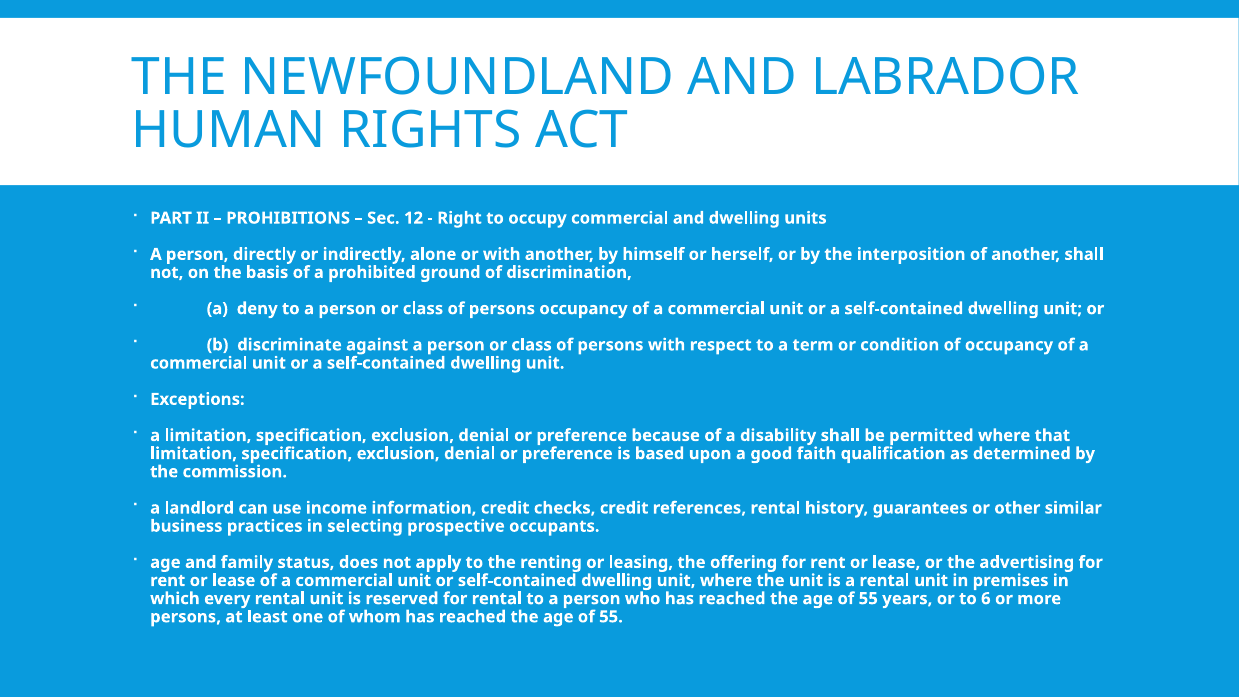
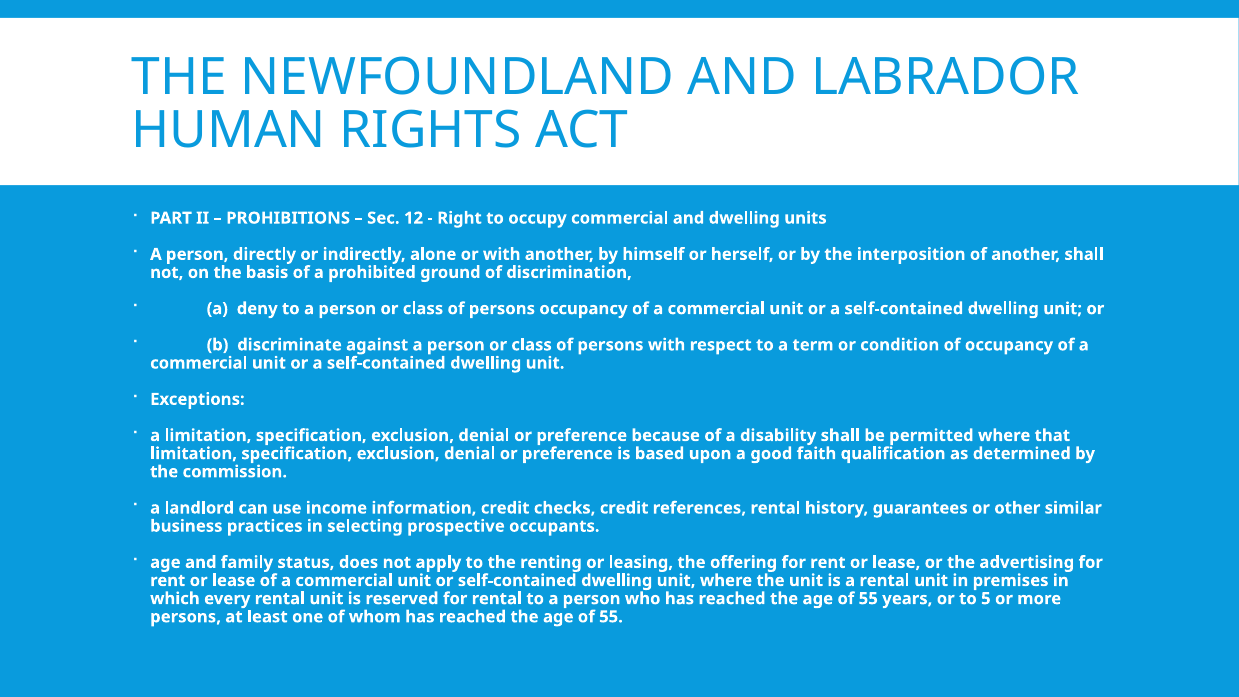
6: 6 -> 5
